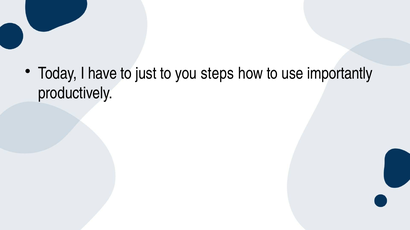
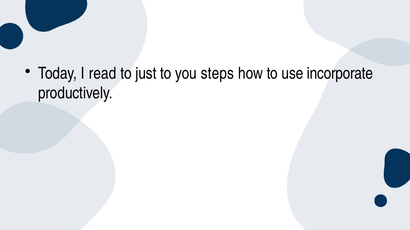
have: have -> read
importantly: importantly -> incorporate
